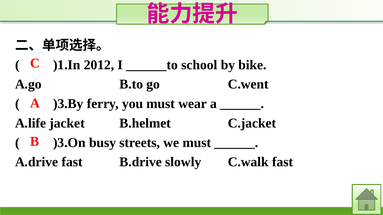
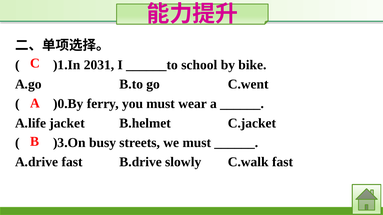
2012: 2012 -> 2031
)3.By: )3.By -> )0.By
